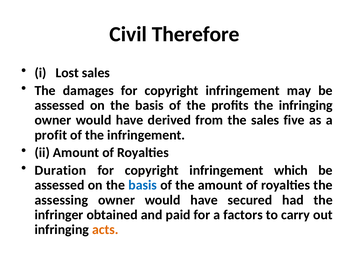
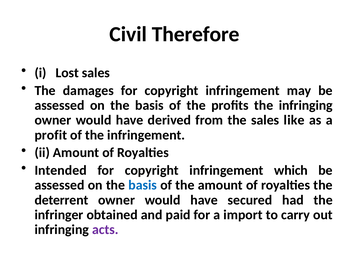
five: five -> like
Duration: Duration -> Intended
assessing: assessing -> deterrent
factors: factors -> import
acts colour: orange -> purple
